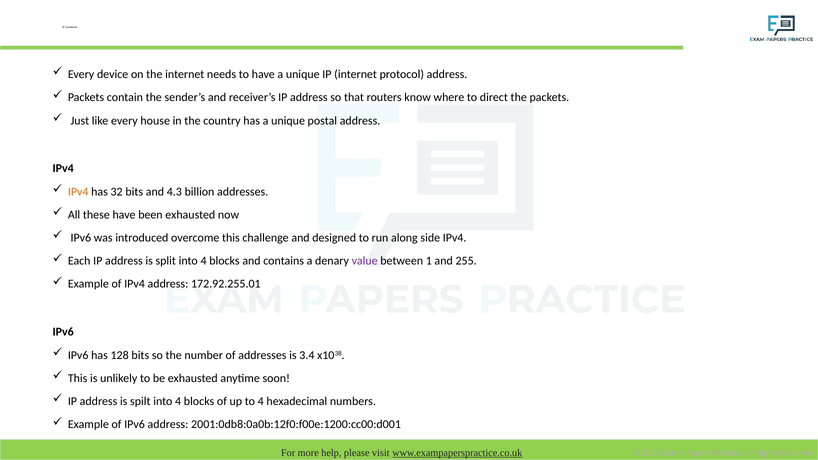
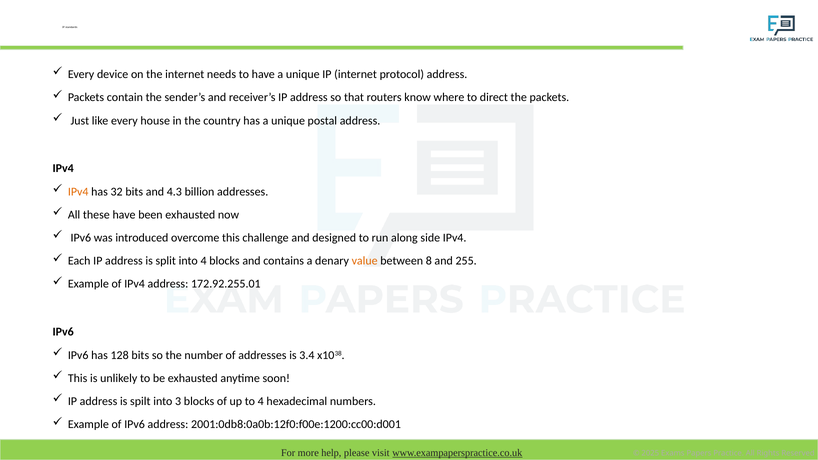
value colour: purple -> orange
1: 1 -> 8
spilt into 4: 4 -> 3
